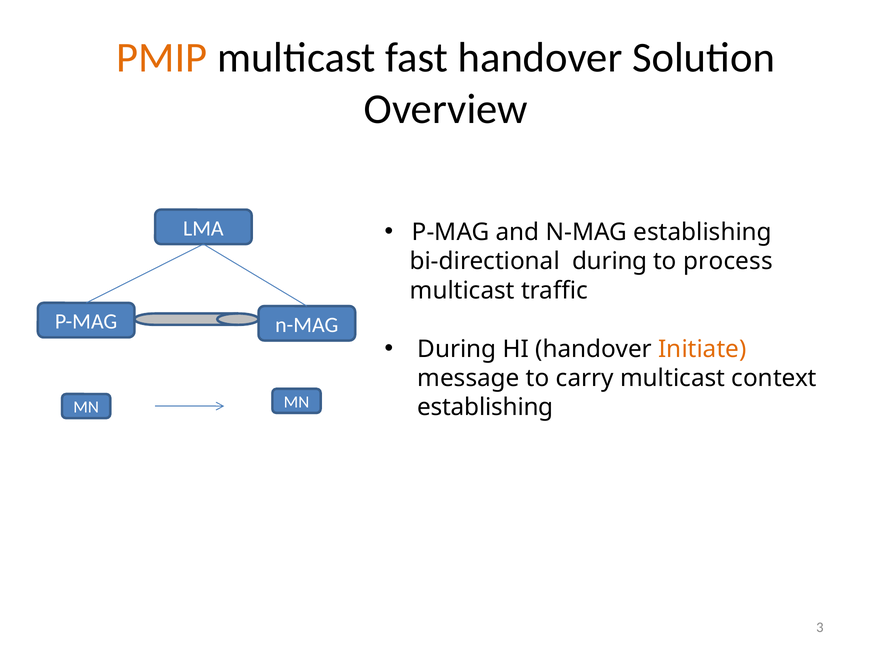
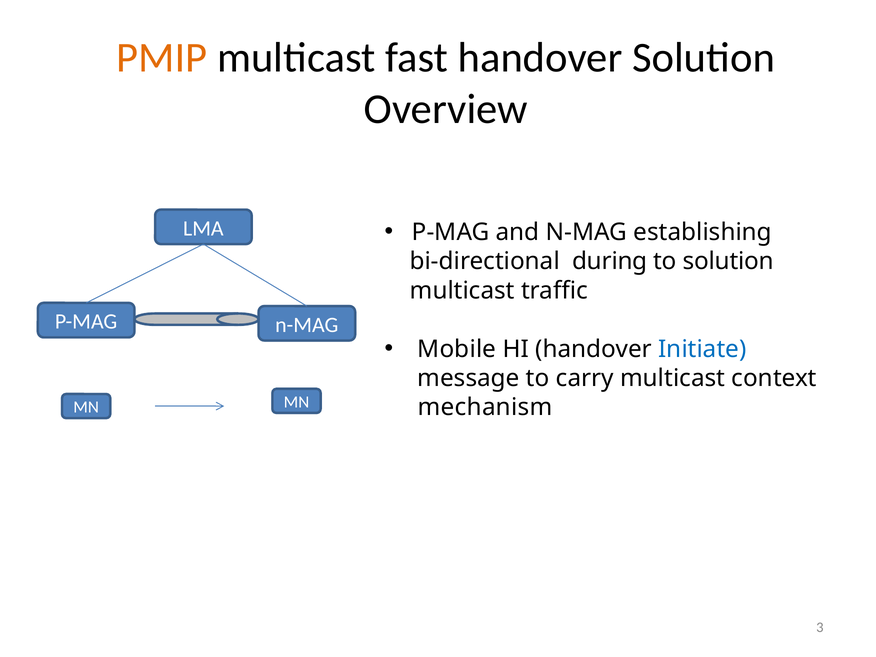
to process: process -> solution
During at (457, 349): During -> Mobile
Initiate colour: orange -> blue
establishing at (485, 407): establishing -> mechanism
